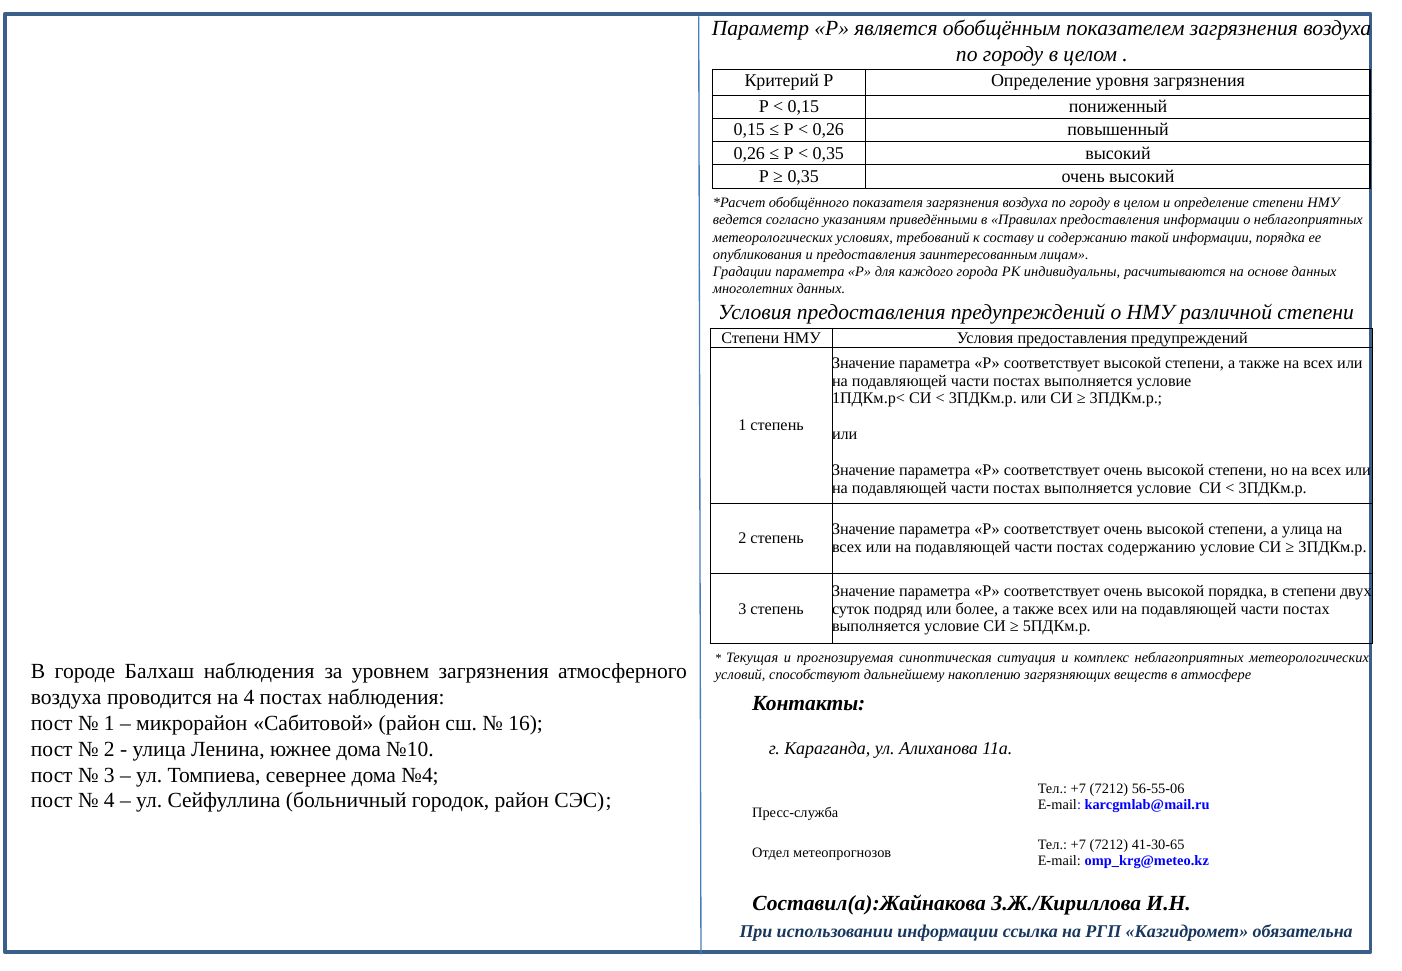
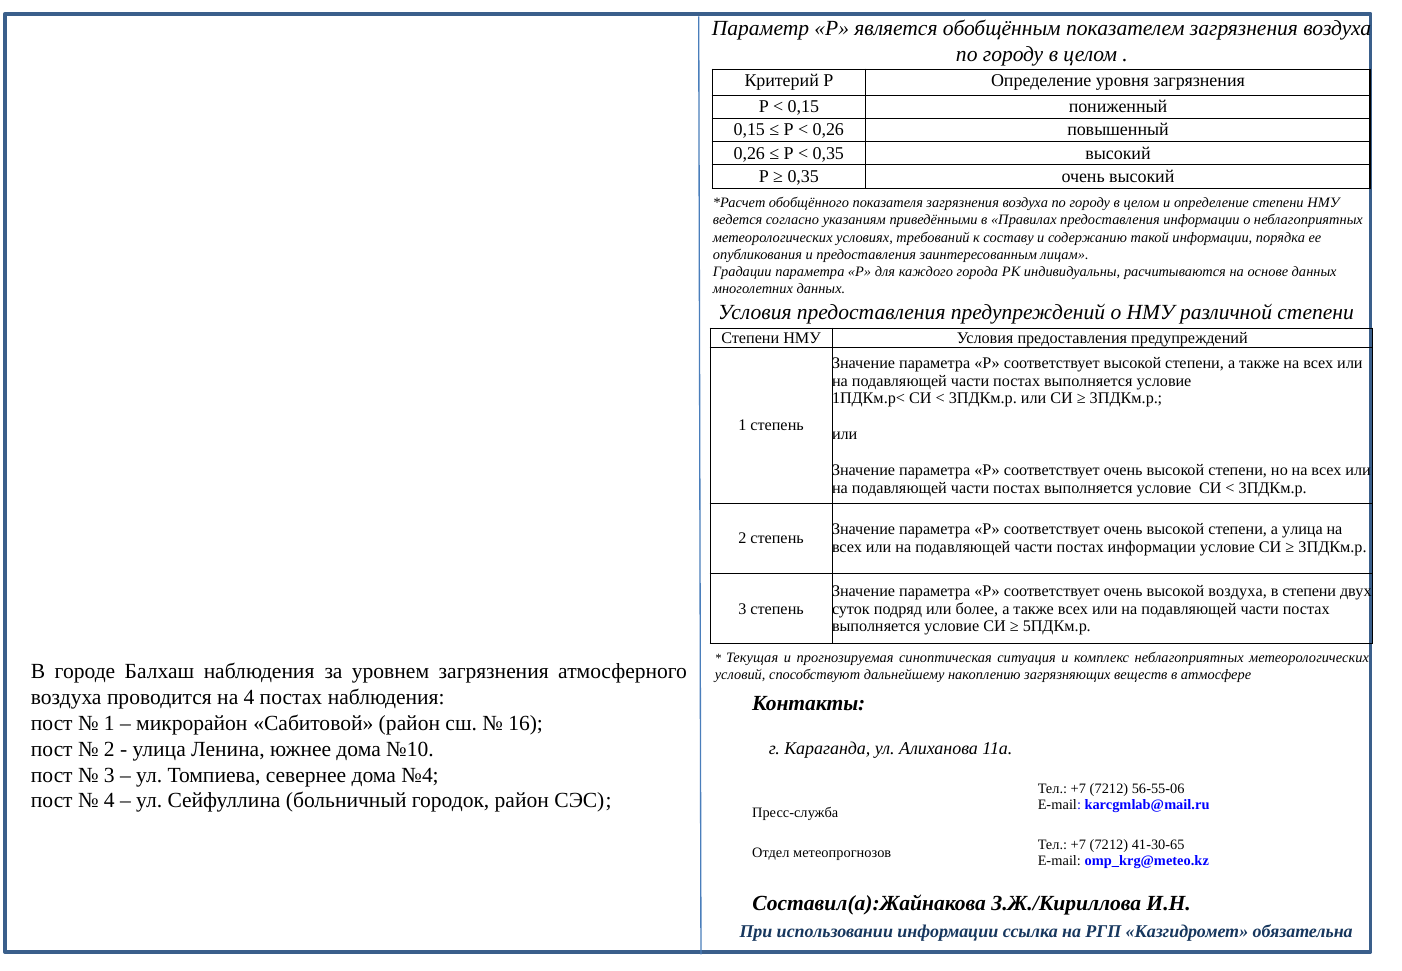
постах содержанию: содержанию -> информации
высокой порядка: порядка -> воздуха
